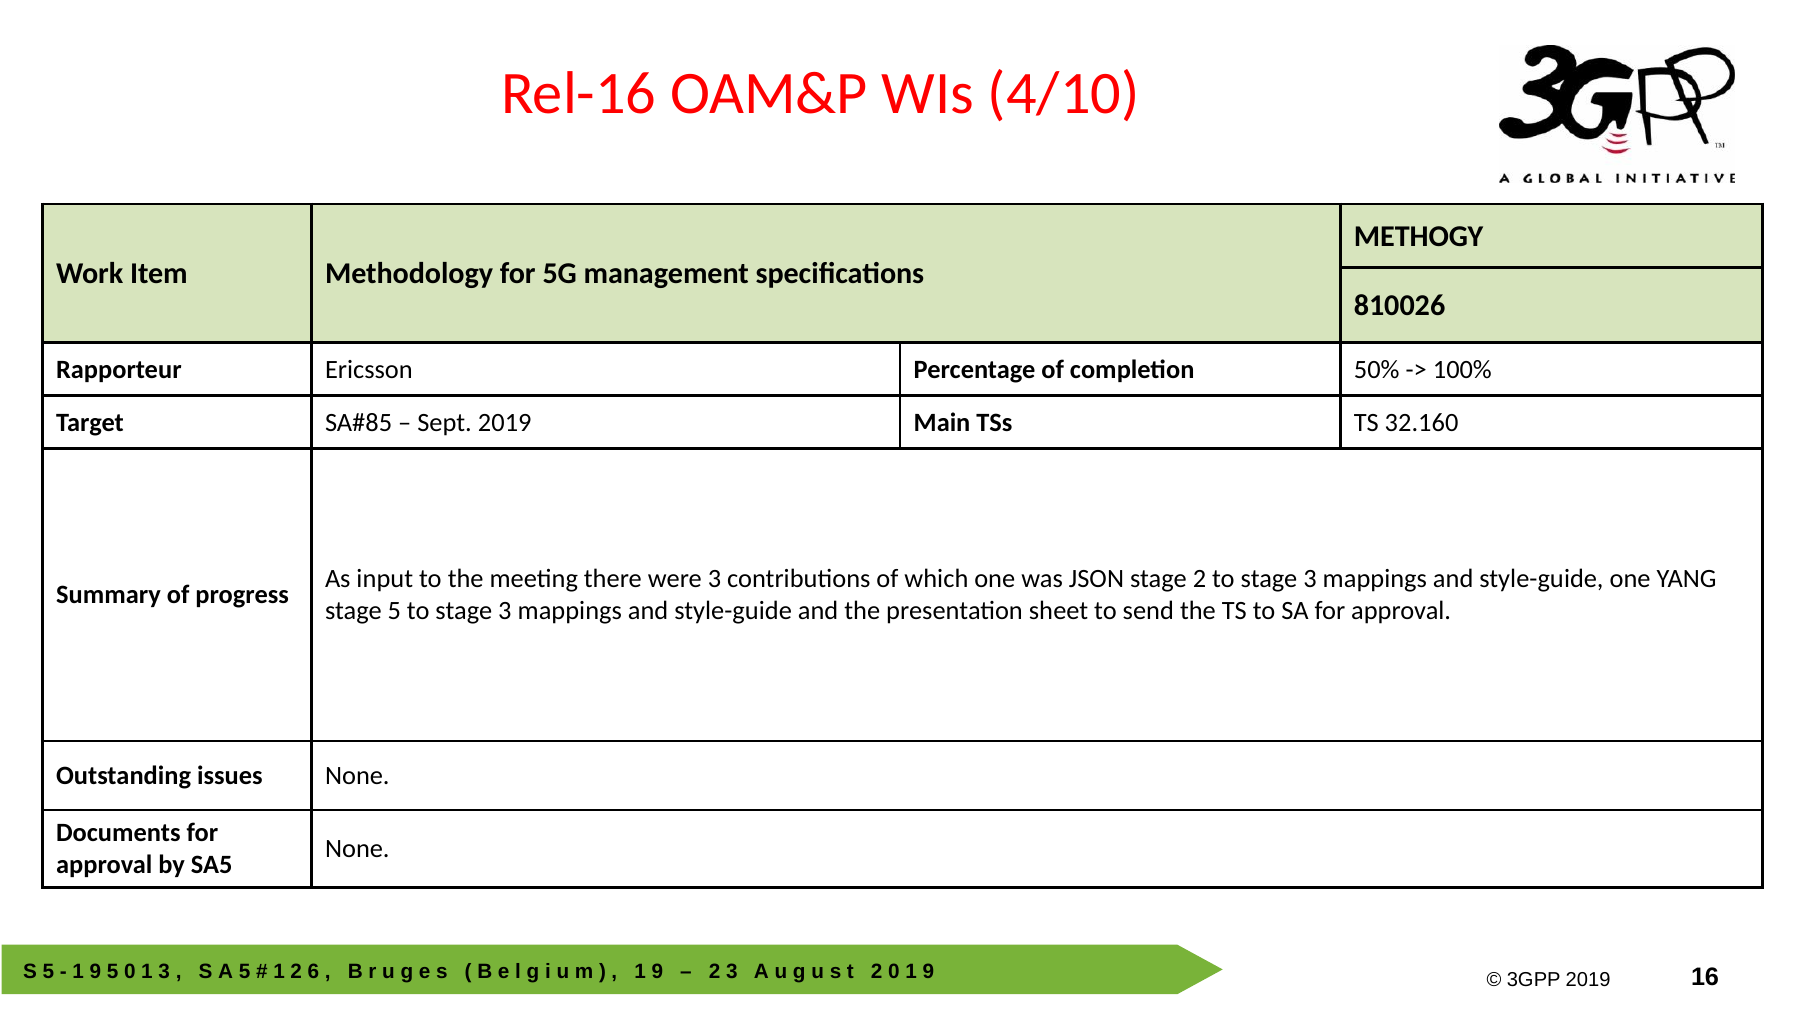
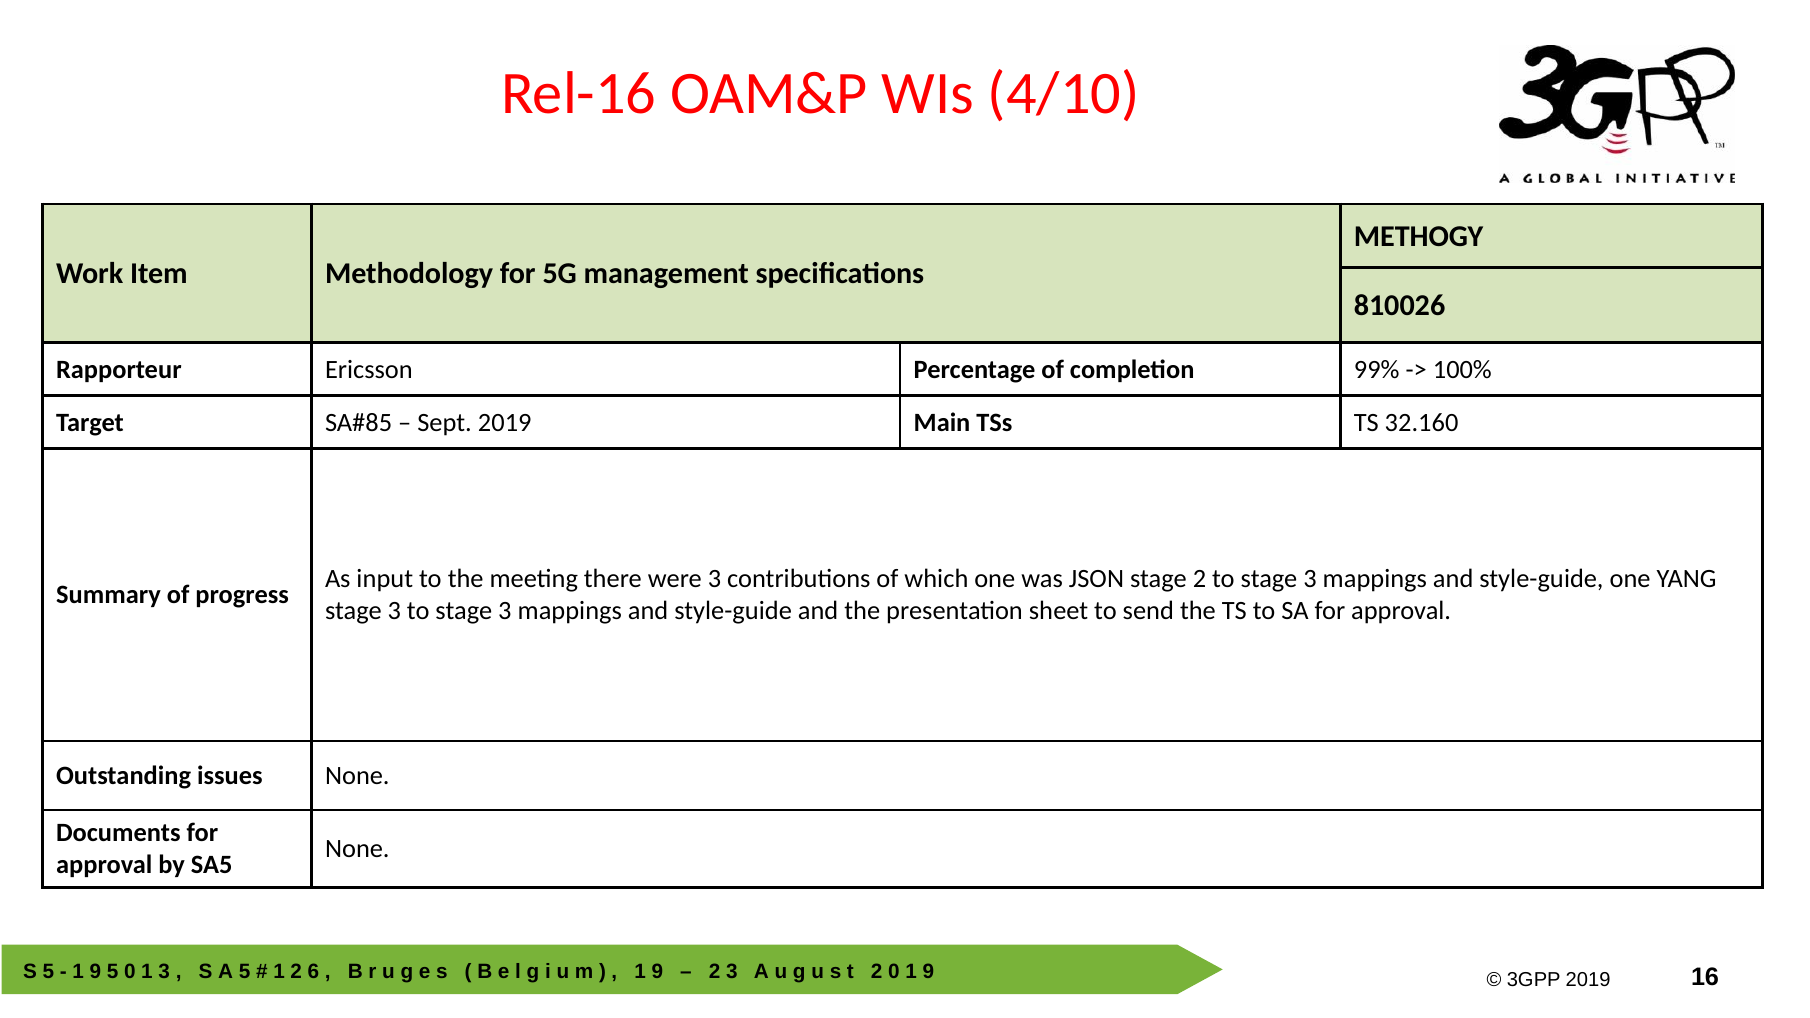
50%: 50% -> 99%
5 at (394, 611): 5 -> 3
